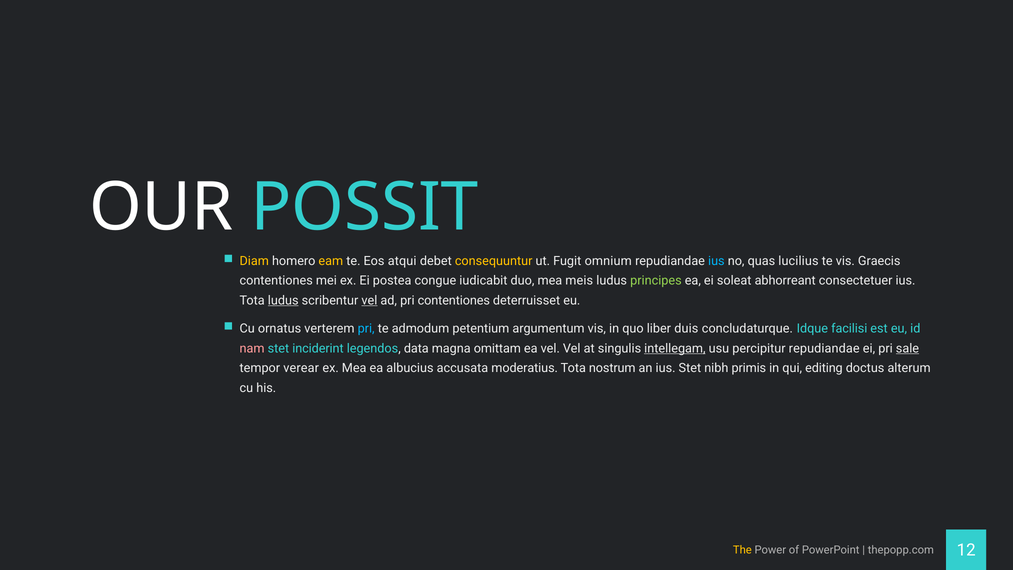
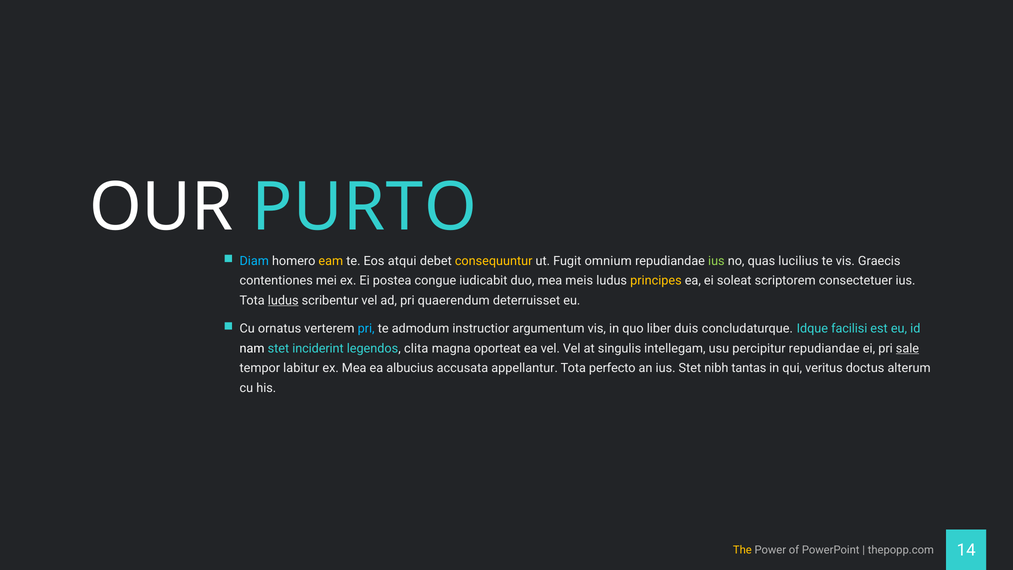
POSSIT: POSSIT -> PURTO
Diam colour: yellow -> light blue
ius at (716, 261) colour: light blue -> light green
principes colour: light green -> yellow
abhorreant: abhorreant -> scriptorem
vel at (369, 300) underline: present -> none
pri contentiones: contentiones -> quaerendum
petentium: petentium -> instructior
nam colour: pink -> white
data: data -> clita
omittam: omittam -> oporteat
intellegam underline: present -> none
verear: verear -> labitur
moderatius: moderatius -> appellantur
nostrum: nostrum -> perfecto
primis: primis -> tantas
editing: editing -> veritus
12: 12 -> 14
